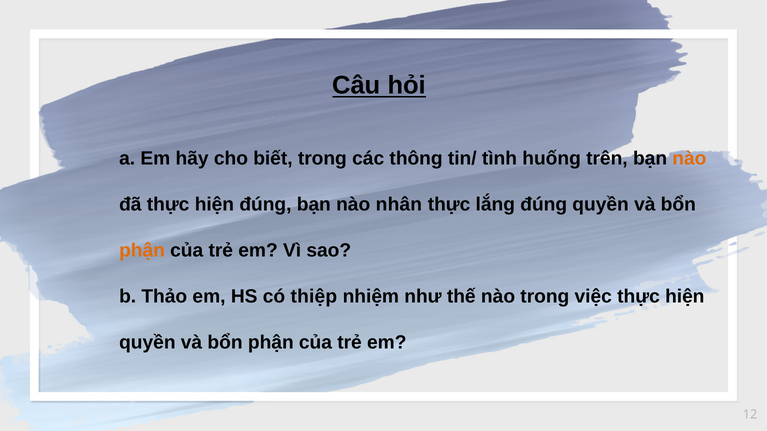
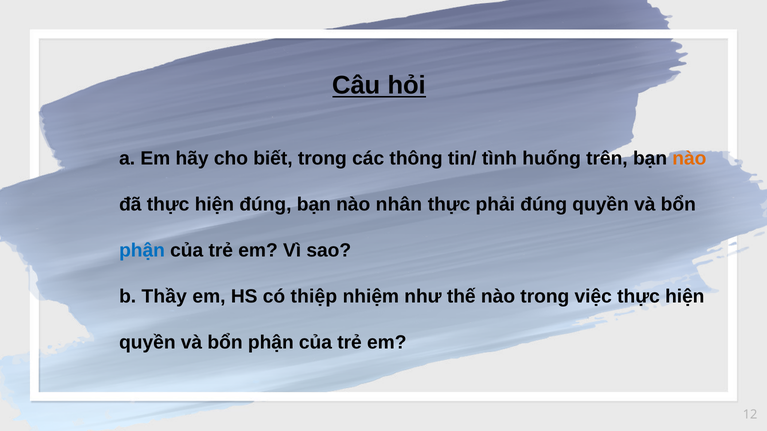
lắng: lắng -> phải
phận at (142, 251) colour: orange -> blue
Thảo: Thảo -> Thầy
